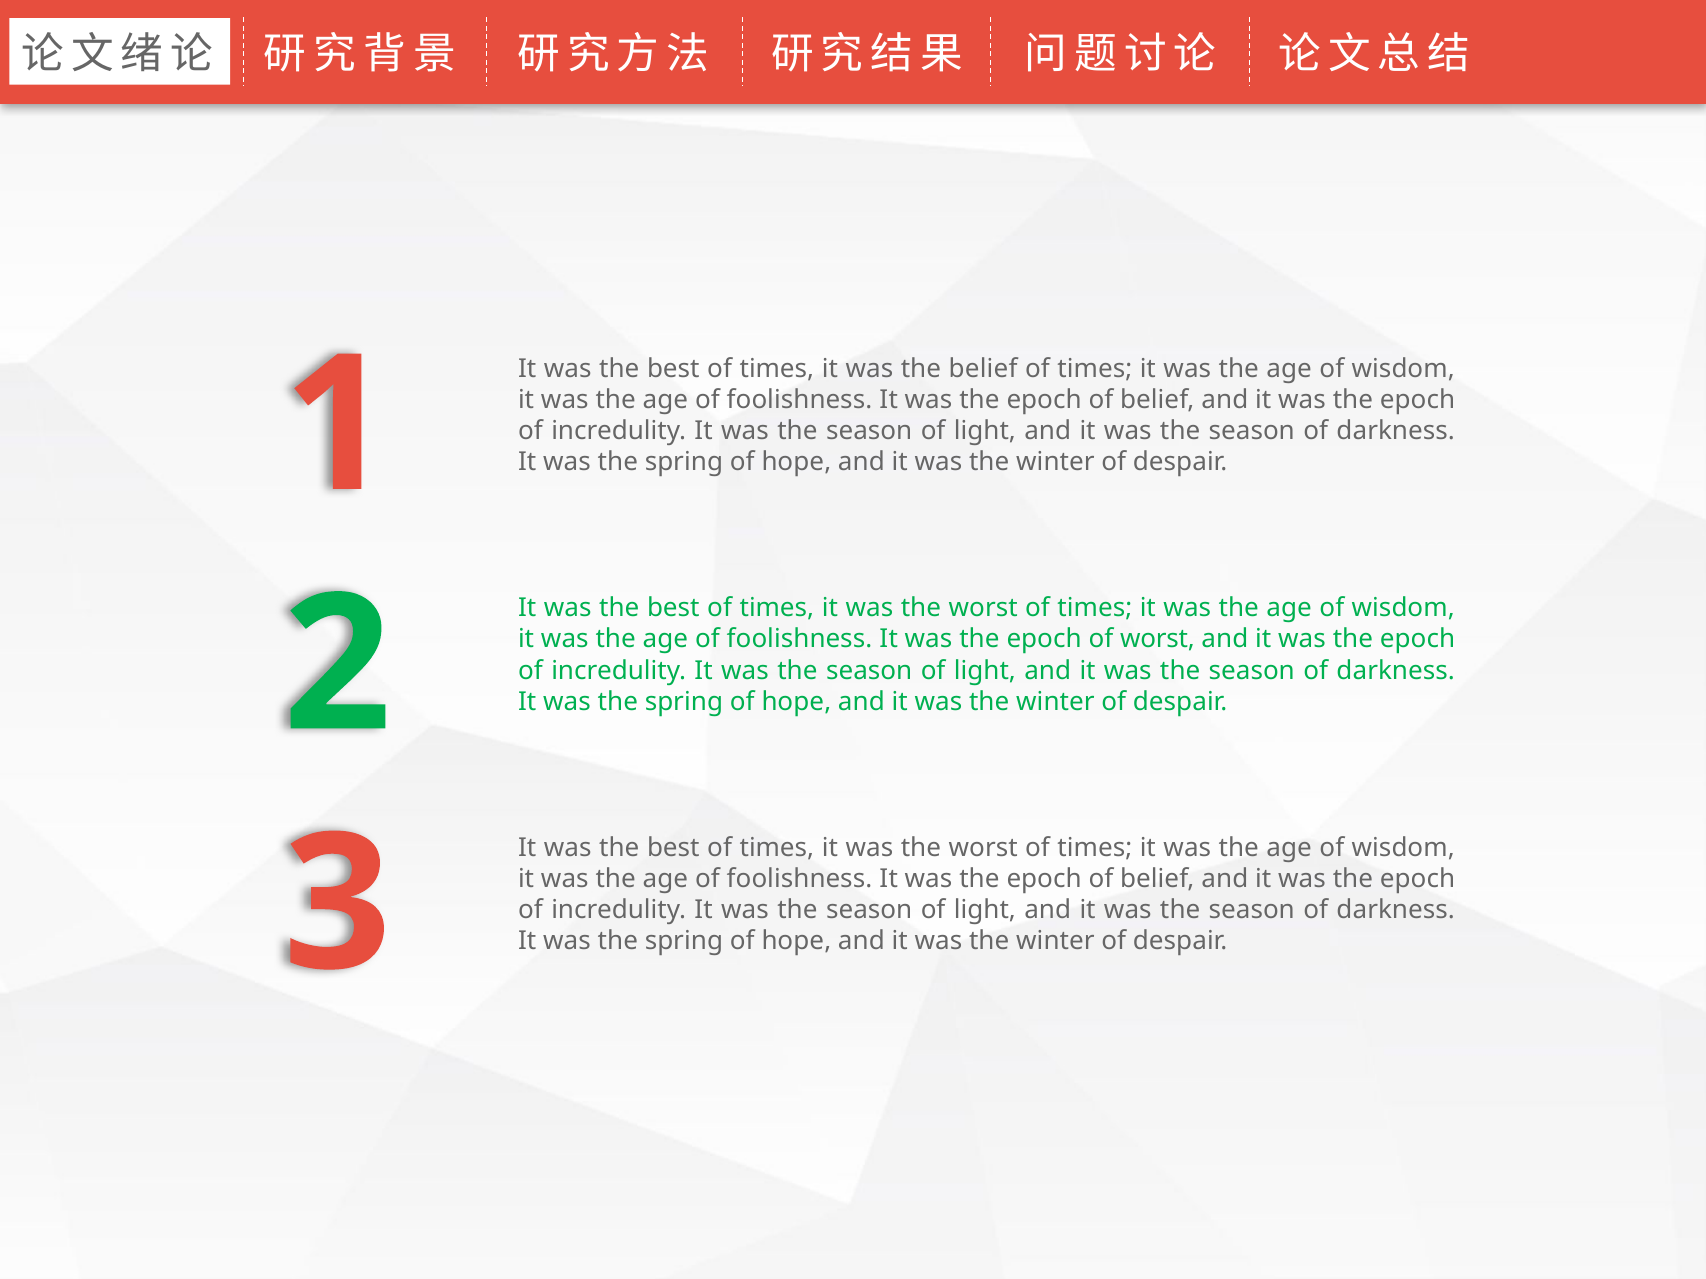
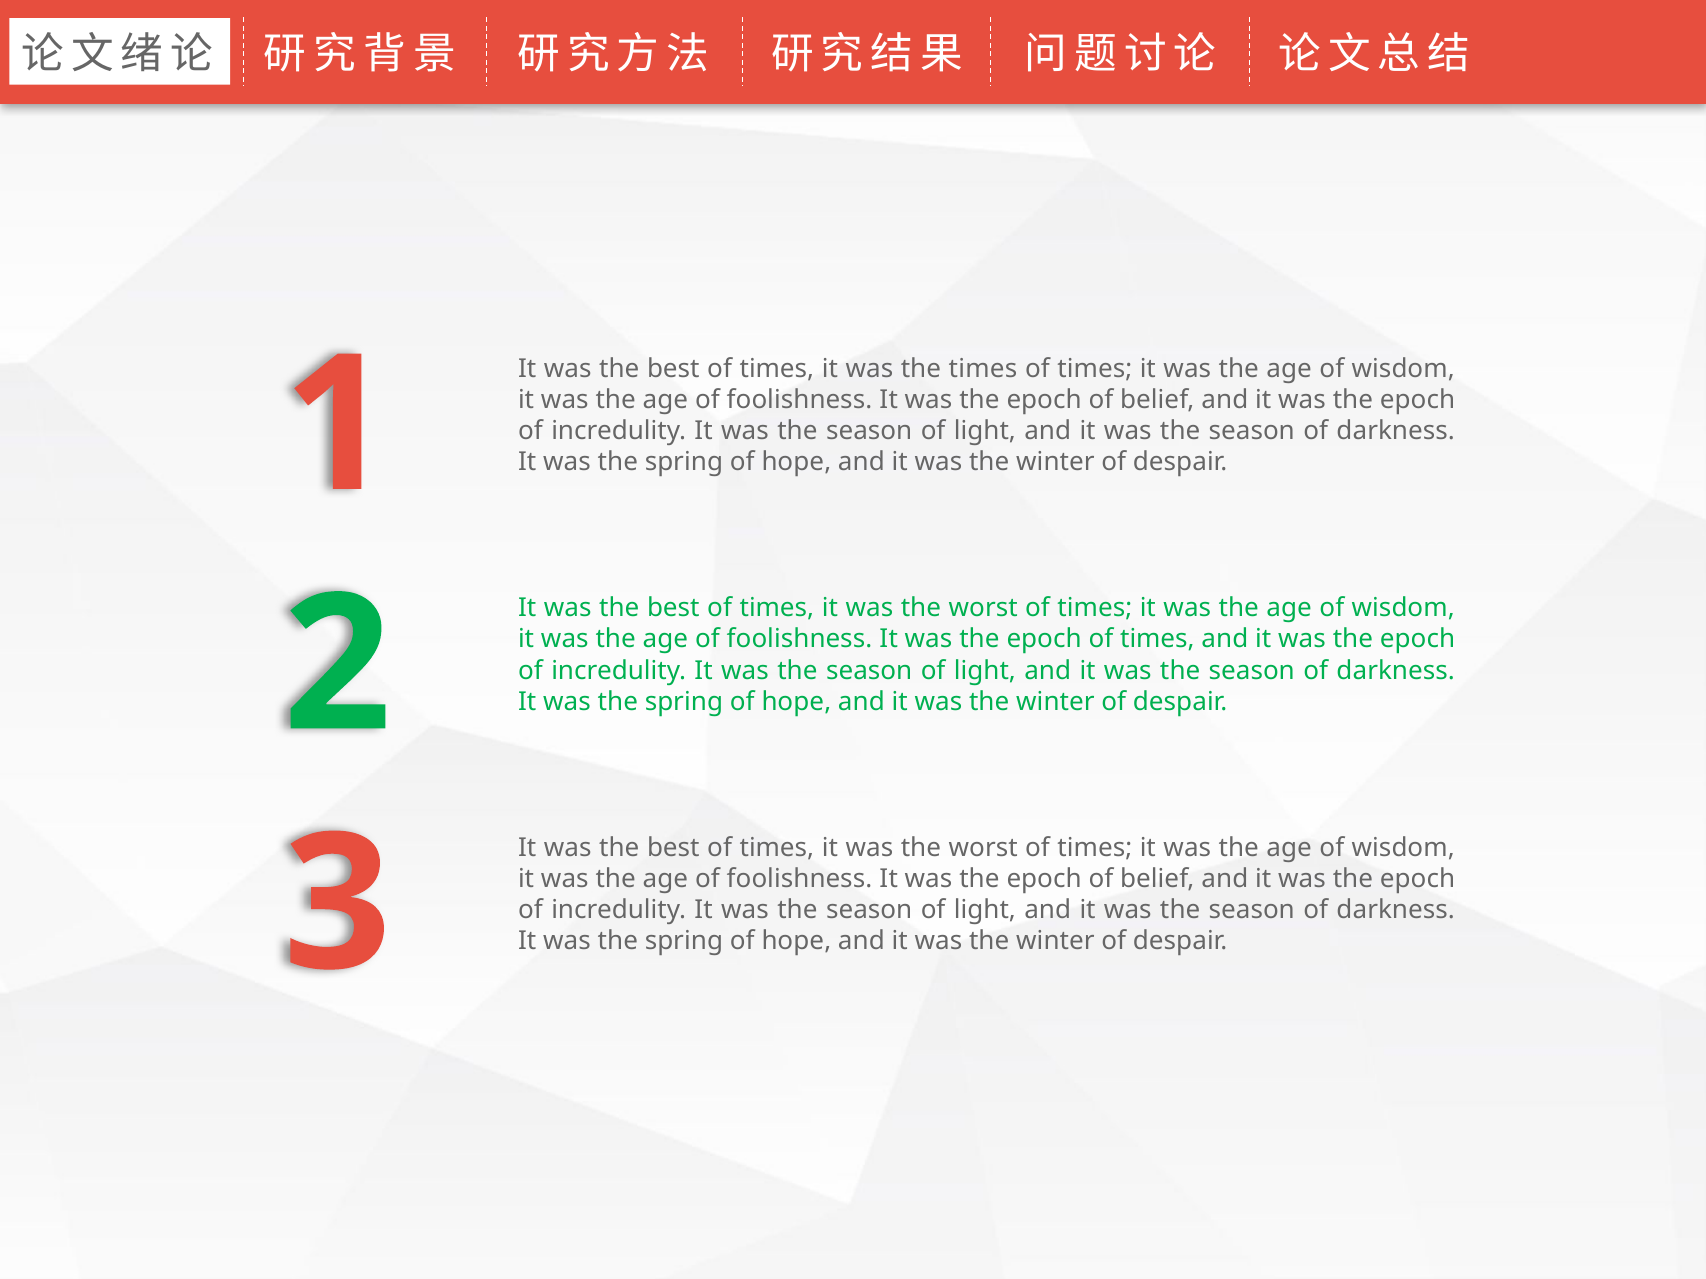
the belief: belief -> times
epoch of worst: worst -> times
